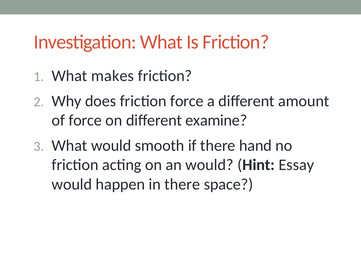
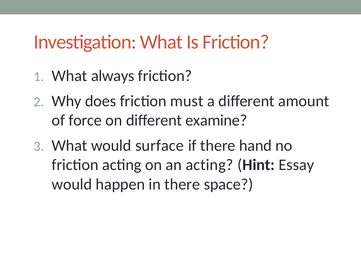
makes: makes -> always
friction force: force -> must
smooth: smooth -> surface
an would: would -> acting
